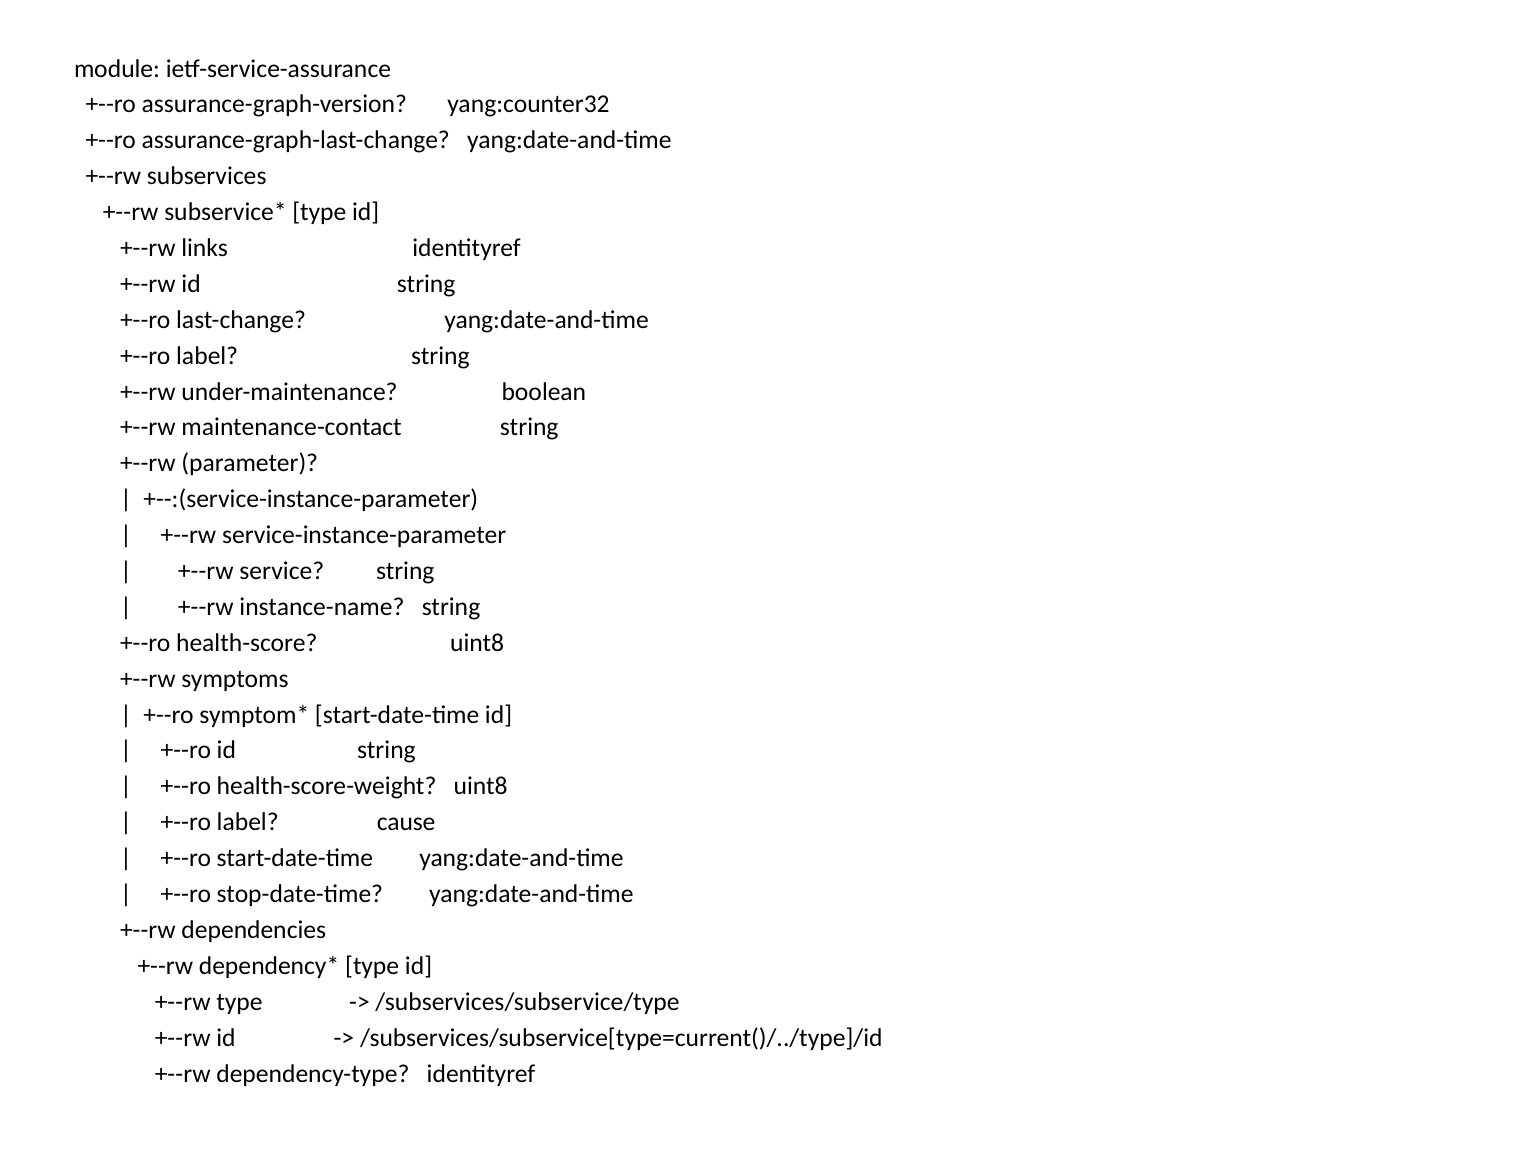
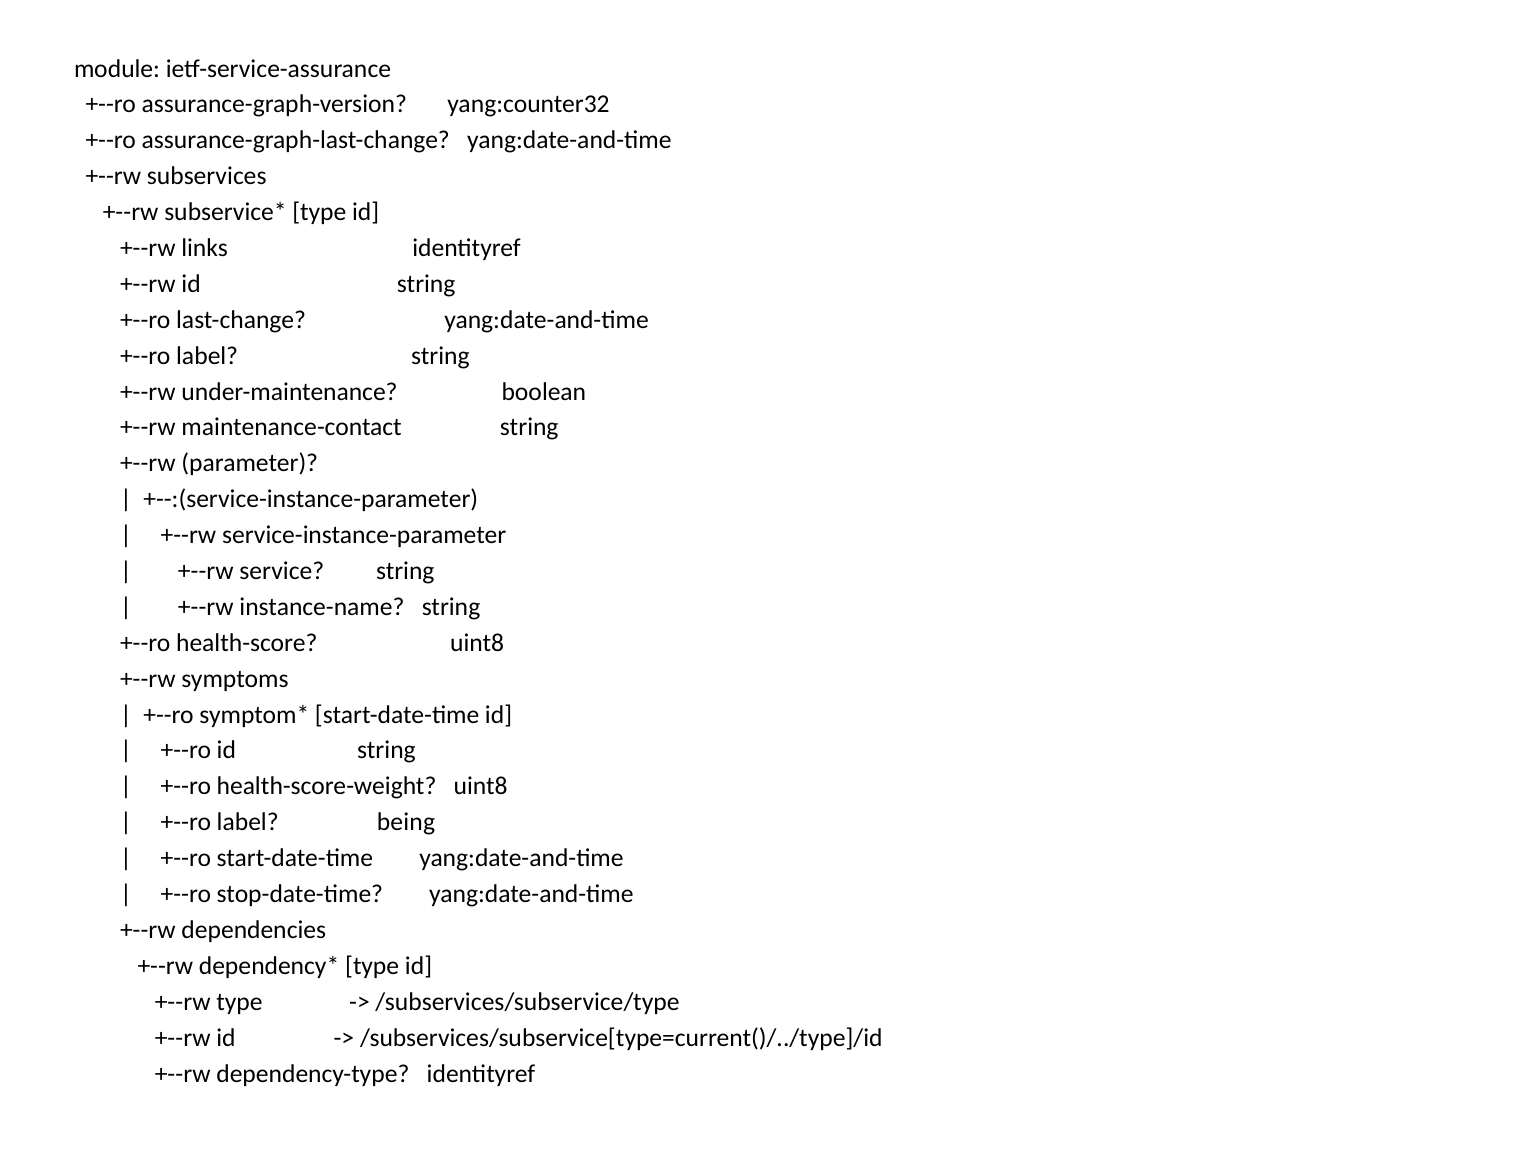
cause: cause -> being
